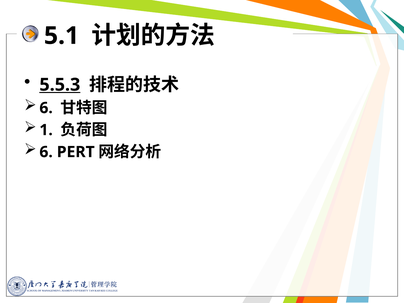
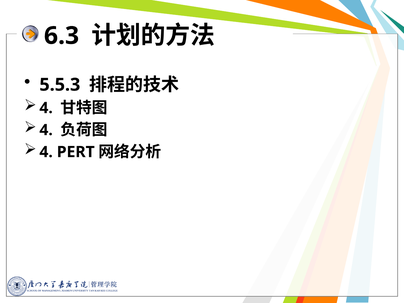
5.1: 5.1 -> 6.3
5.5.3 underline: present -> none
6 at (46, 108): 6 -> 4
1 at (46, 130): 1 -> 4
6 at (46, 152): 6 -> 4
